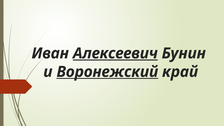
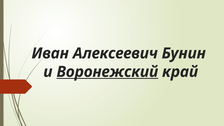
Алексеевич underline: present -> none
